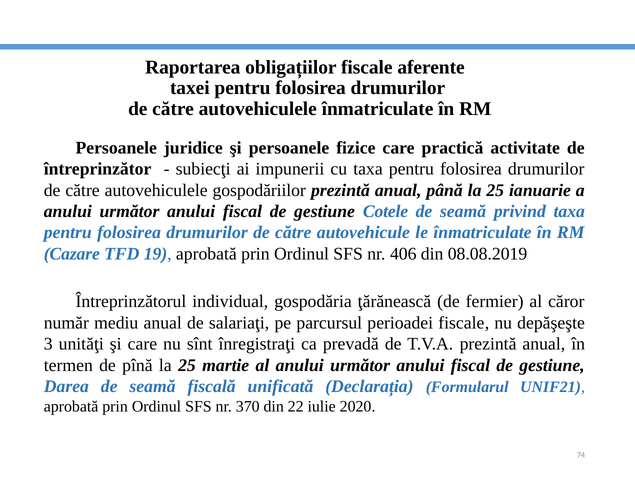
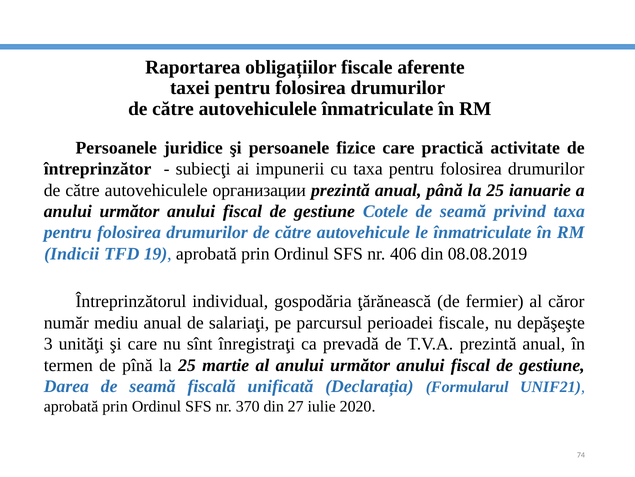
gospodăriilor: gospodăriilor -> организации
Cazare: Cazare -> Indicii
22: 22 -> 27
